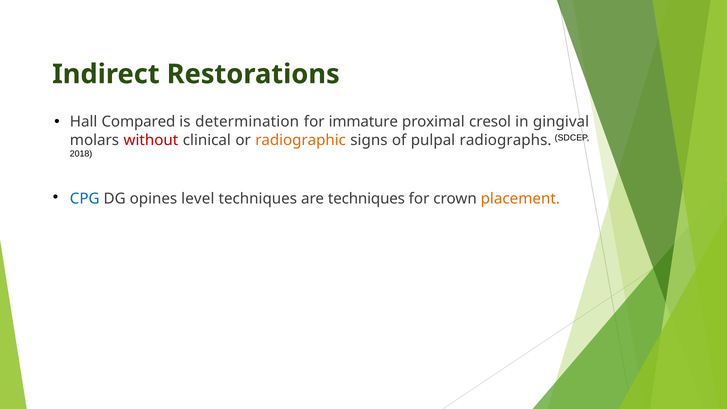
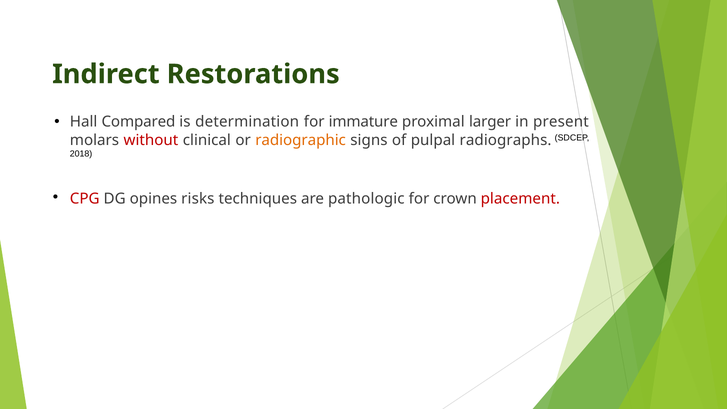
cresol: cresol -> larger
gingival: gingival -> present
CPG colour: blue -> red
level: level -> risks
are techniques: techniques -> pathologic
placement colour: orange -> red
